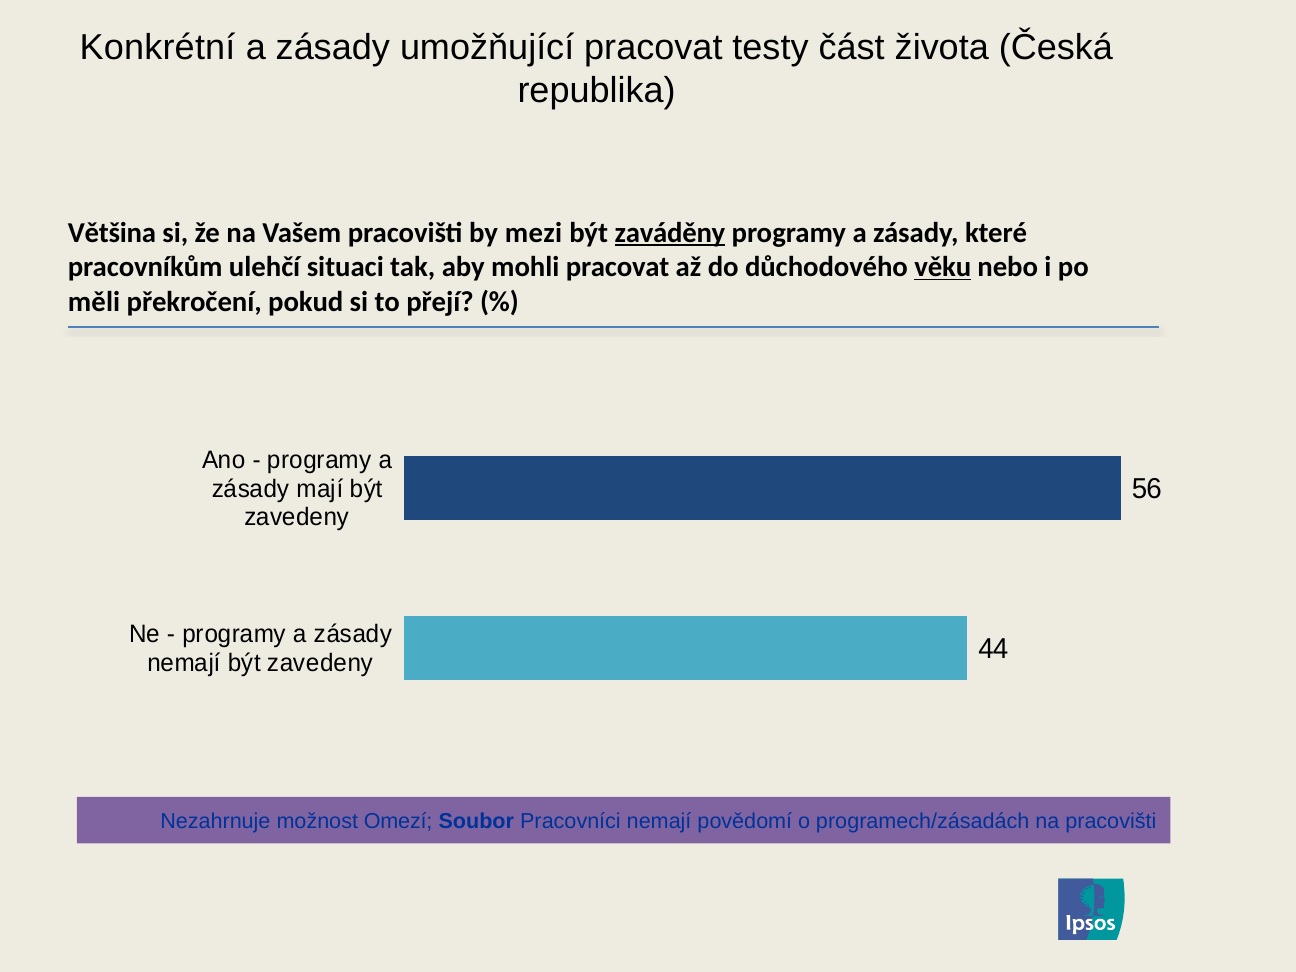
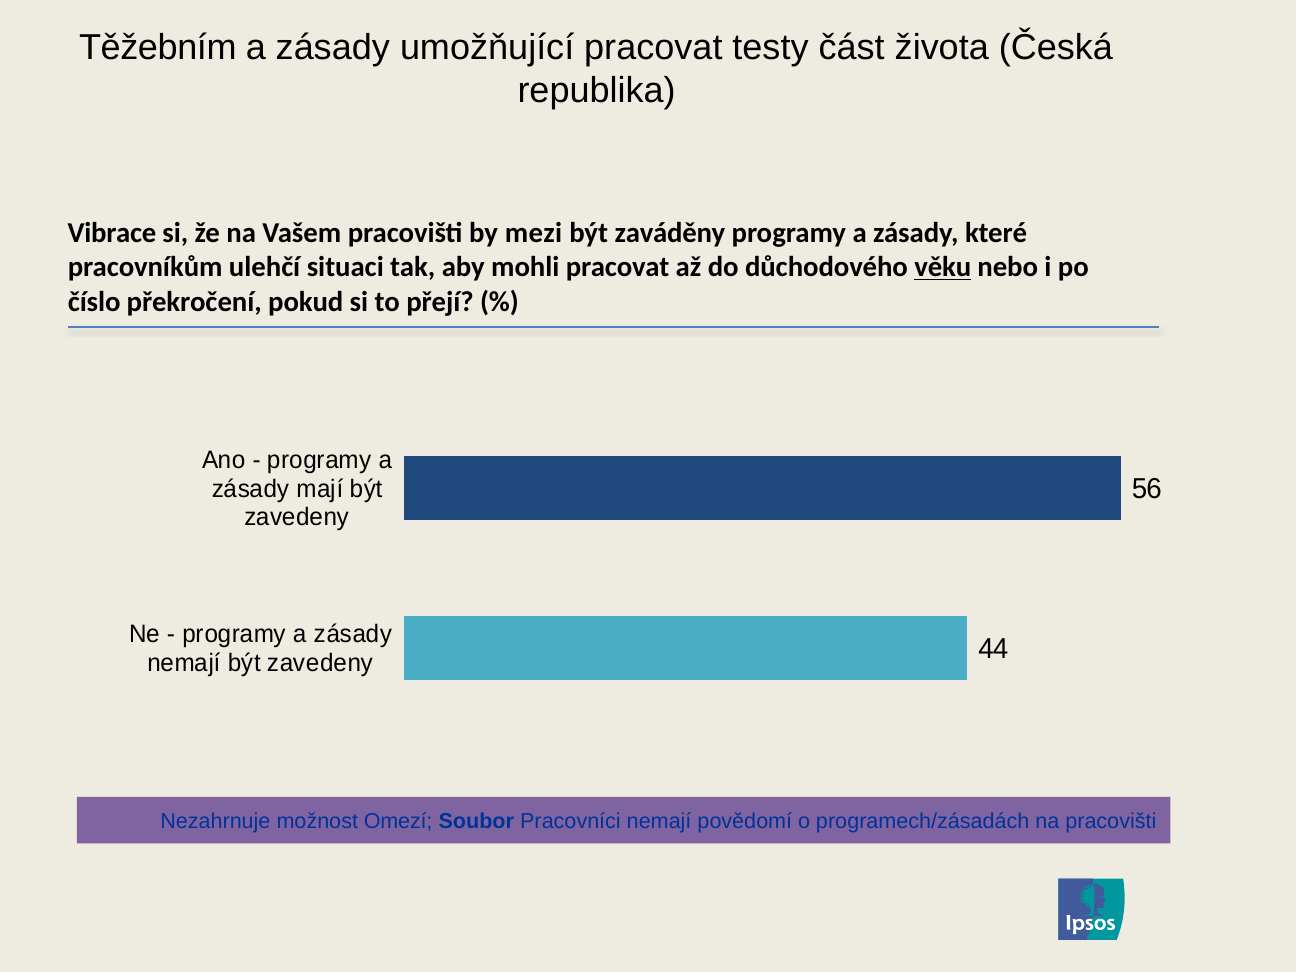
Konkrétní: Konkrétní -> Těžebním
Většina: Většina -> Vibrace
zaváděny underline: present -> none
měli: měli -> číslo
